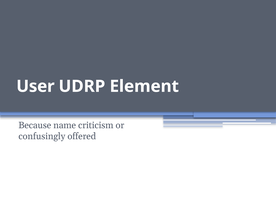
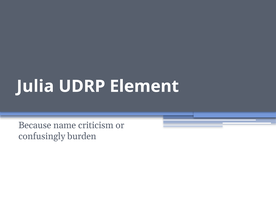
User: User -> Julia
offered: offered -> burden
